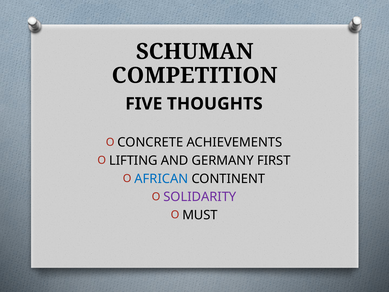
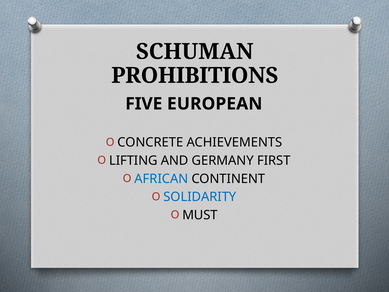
COMPETITION: COMPETITION -> PROHIBITIONS
THOUGHTS: THOUGHTS -> EUROPEAN
SOLIDARITY colour: purple -> blue
